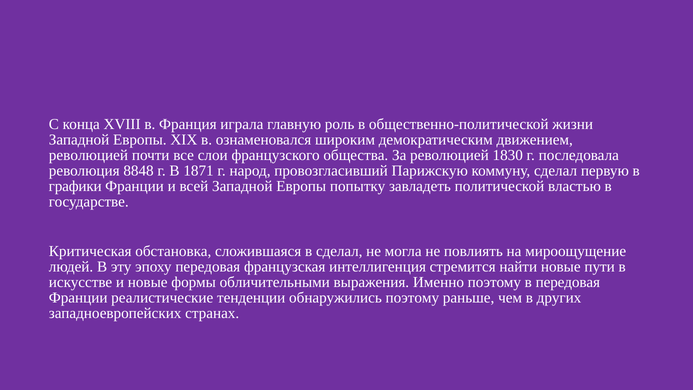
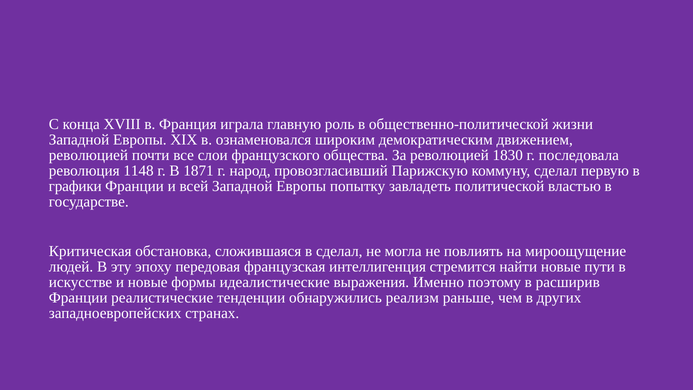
8848: 8848 -> 1148
обличительными: обличительными -> идеалистические
в передовая: передовая -> расширив
обнаружились поэтому: поэтому -> реализм
